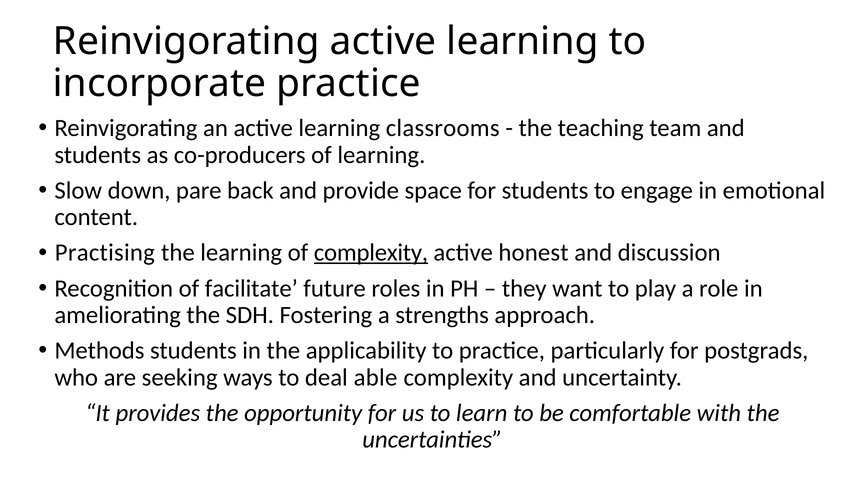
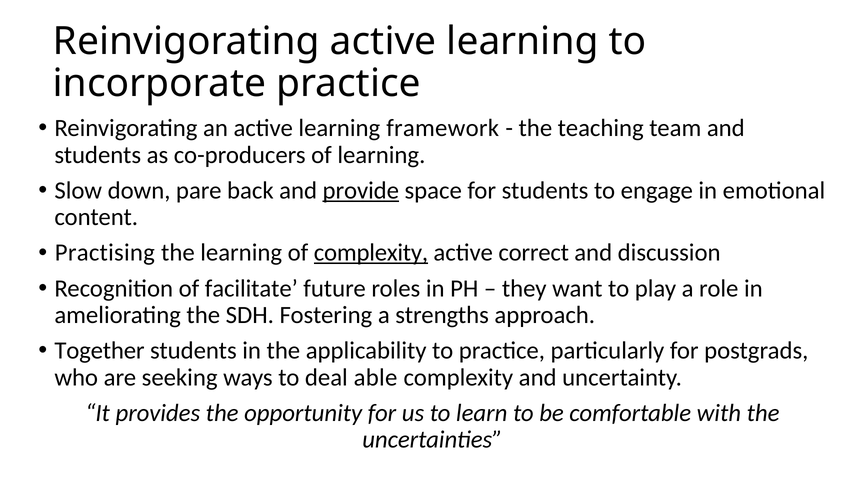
classrooms: classrooms -> framework
provide underline: none -> present
honest: honest -> correct
Methods: Methods -> Together
